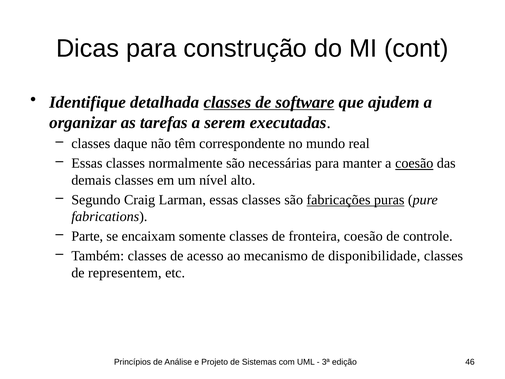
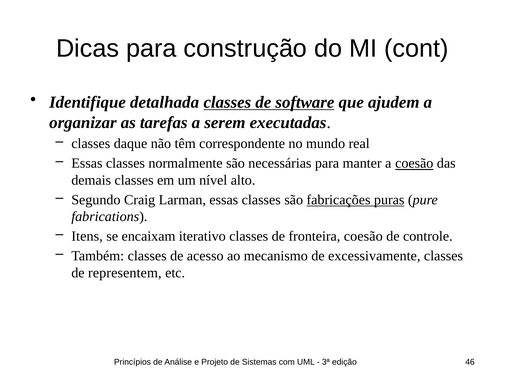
Parte: Parte -> Itens
somente: somente -> iterativo
disponibilidade: disponibilidade -> excessivamente
